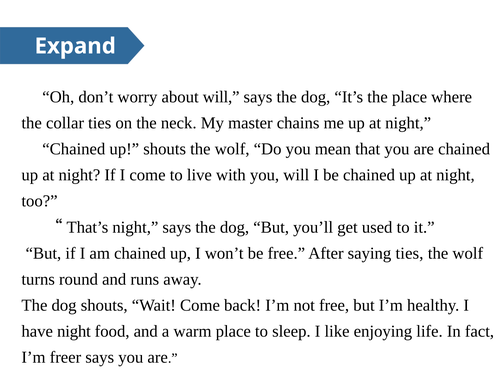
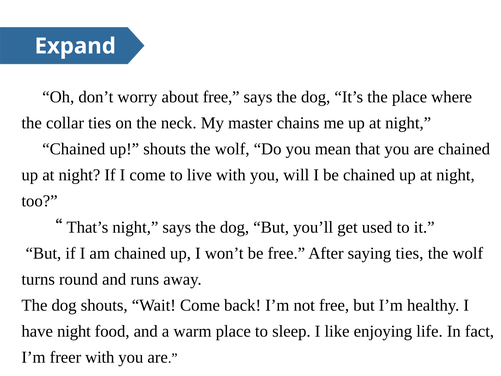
about will: will -> free
freer says: says -> with
